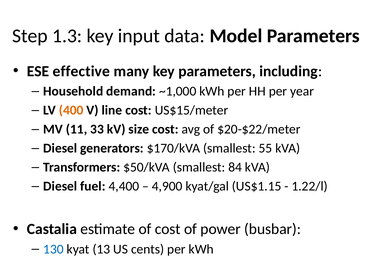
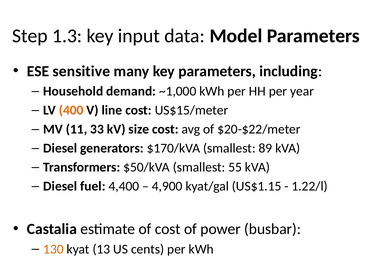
effective: effective -> sensitive
55: 55 -> 89
84: 84 -> 55
130 colour: blue -> orange
